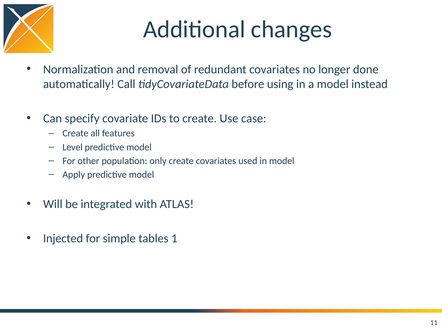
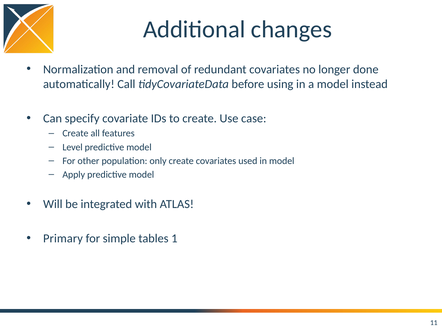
Injected: Injected -> Primary
